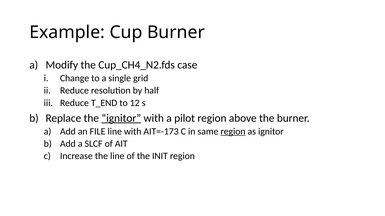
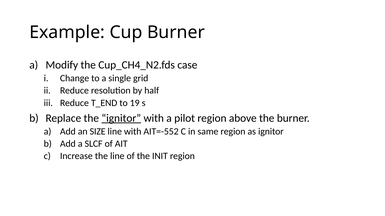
12: 12 -> 19
FILE: FILE -> SIZE
AIT=-173: AIT=-173 -> AIT=-552
region at (233, 132) underline: present -> none
